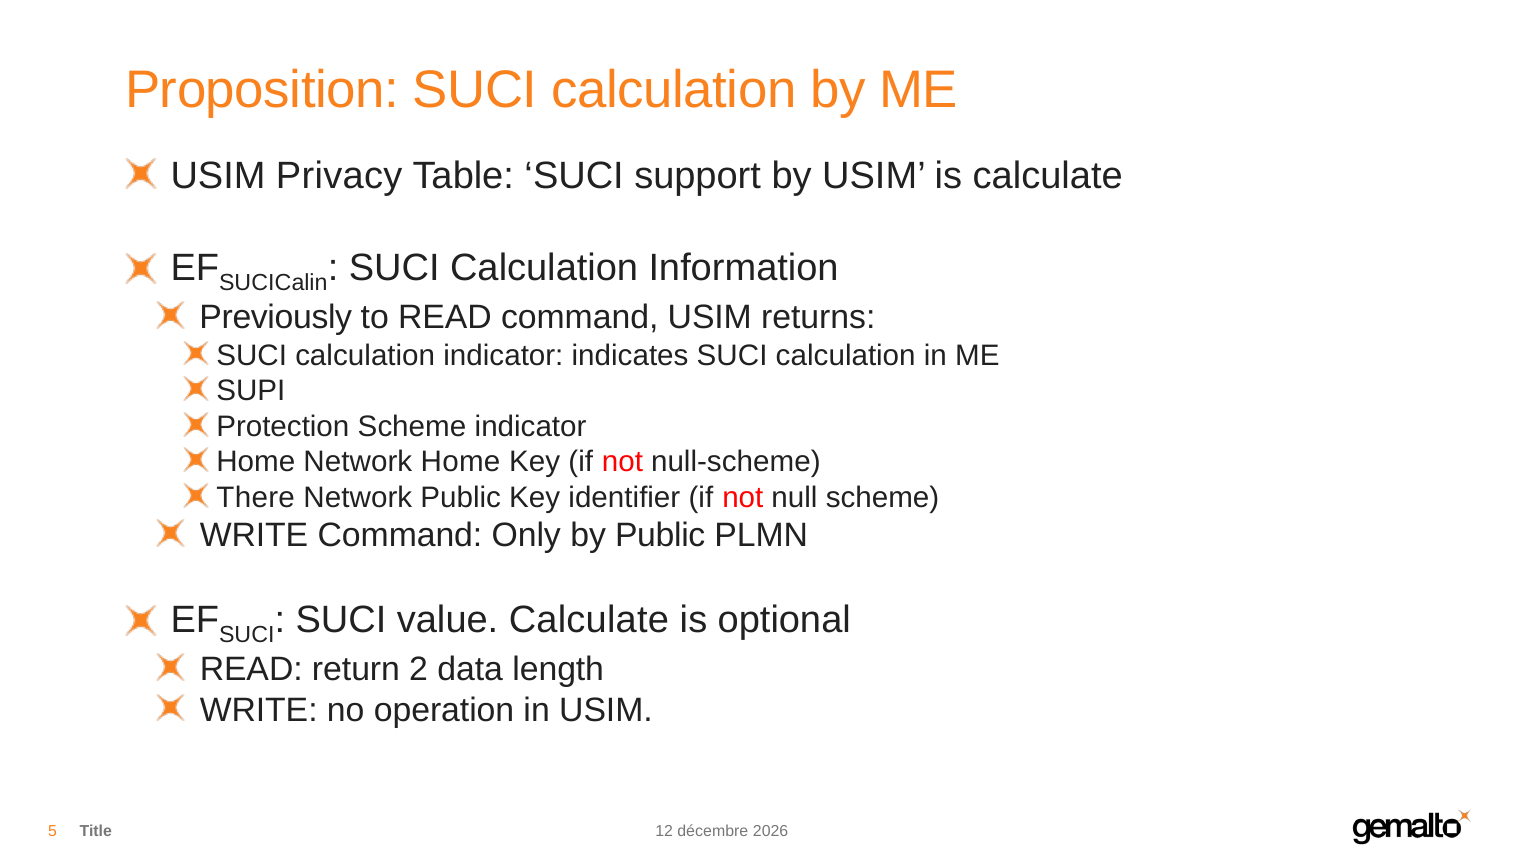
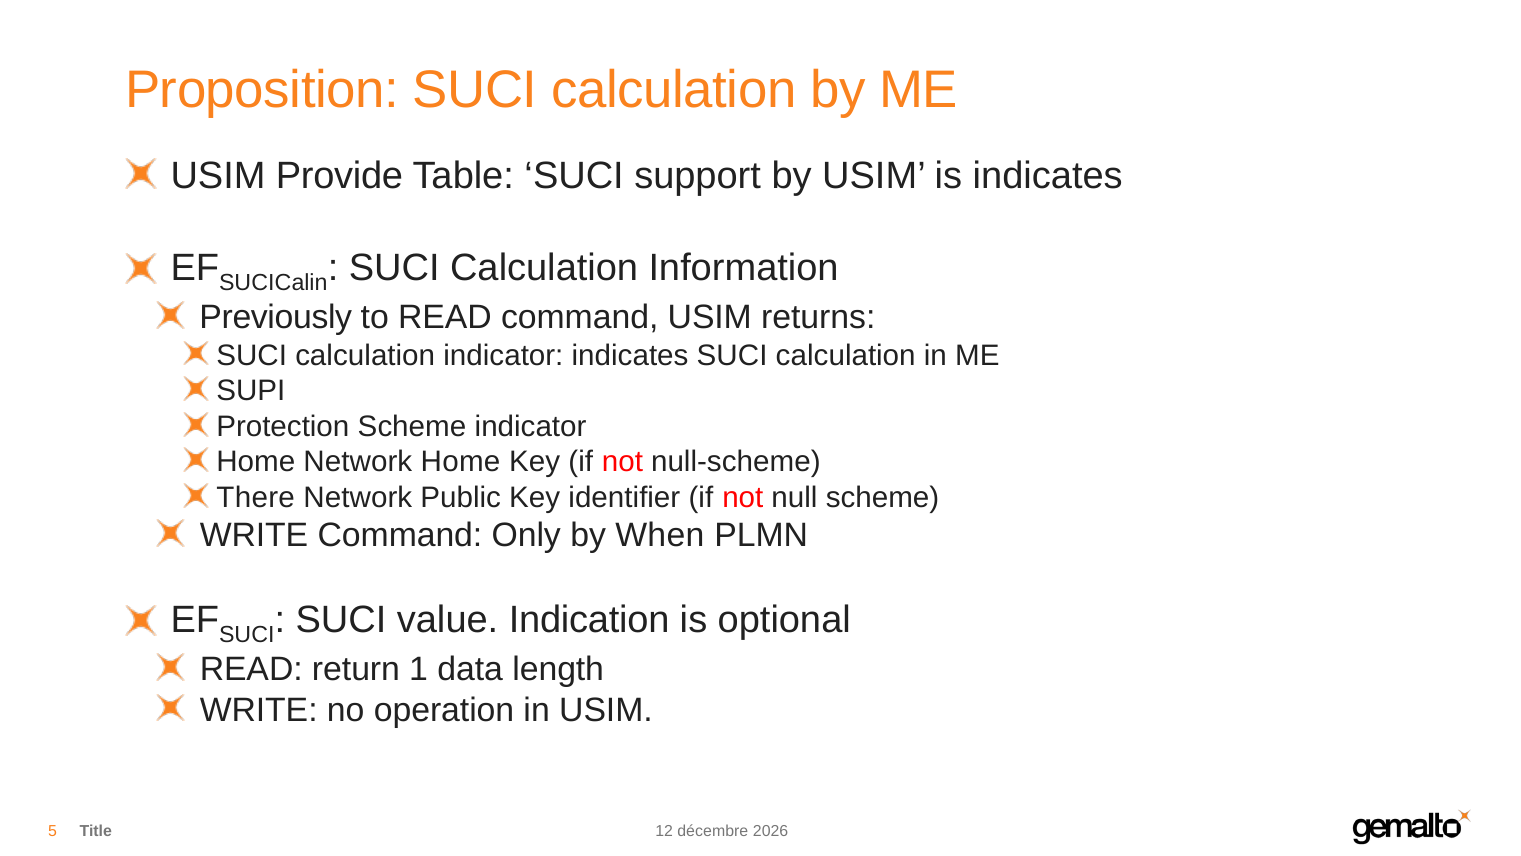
Privacy: Privacy -> Provide
is calculate: calculate -> indicates
by Public: Public -> When
value Calculate: Calculate -> Indication
2: 2 -> 1
